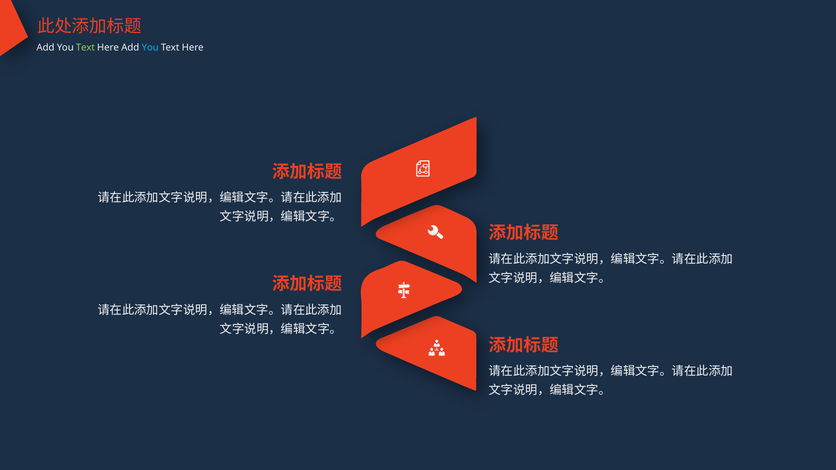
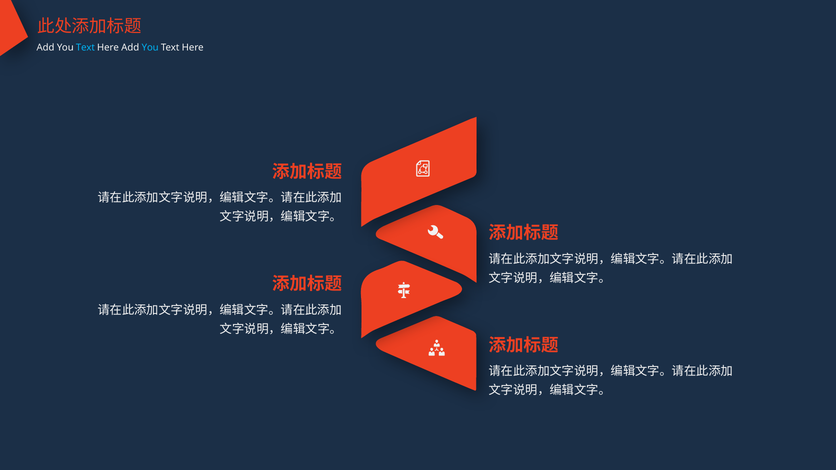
Text at (85, 48) colour: light green -> light blue
